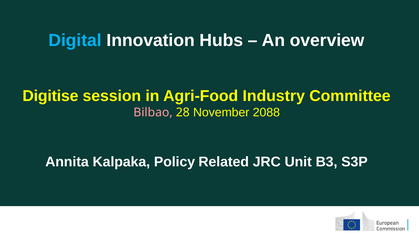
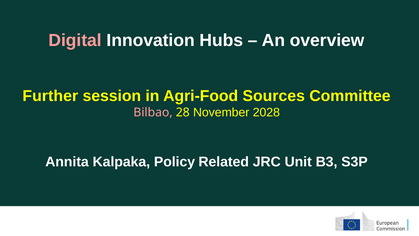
Digital colour: light blue -> pink
Digitise: Digitise -> Further
Industry: Industry -> Sources
2088: 2088 -> 2028
